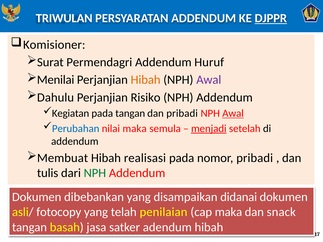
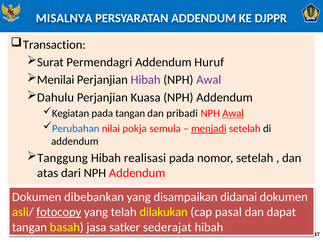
TRIWULAN: TRIWULAN -> MISALNYA
DJPPR underline: present -> none
Komisioner: Komisioner -> Transaction
Hibah at (146, 80) colour: orange -> purple
Risiko: Risiko -> Kuasa
nilai maka: maka -> pokja
Membuat: Membuat -> Tanggung
nomor pribadi: pribadi -> setelah
tulis: tulis -> atas
NPH at (95, 173) colour: green -> black
fotocopy underline: none -> present
penilaian: penilaian -> dilakukan
cap maka: maka -> pasal
snack: snack -> dapat
adendum: adendum -> sederajat
